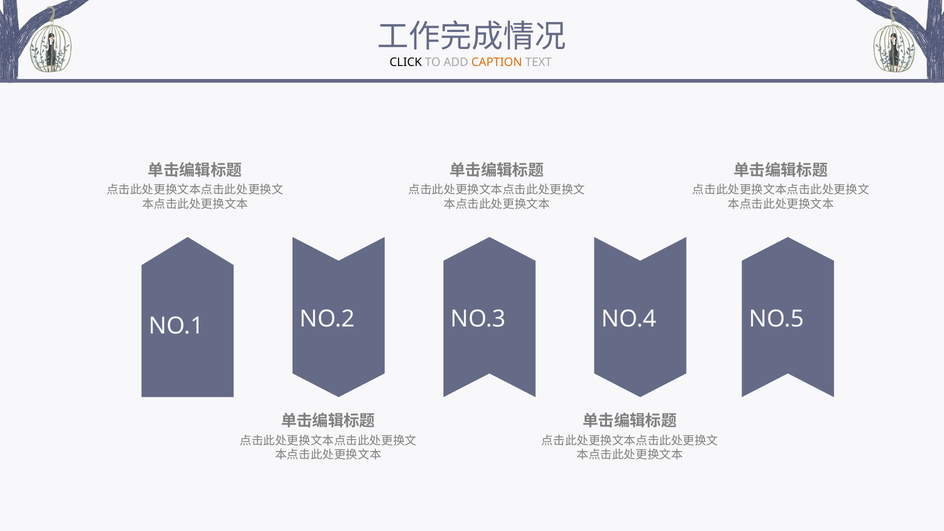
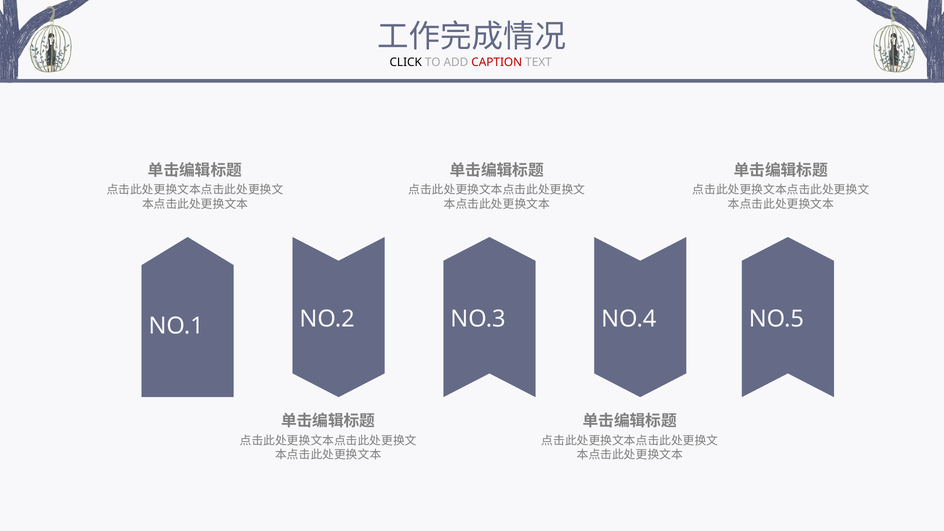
CAPTION colour: orange -> red
